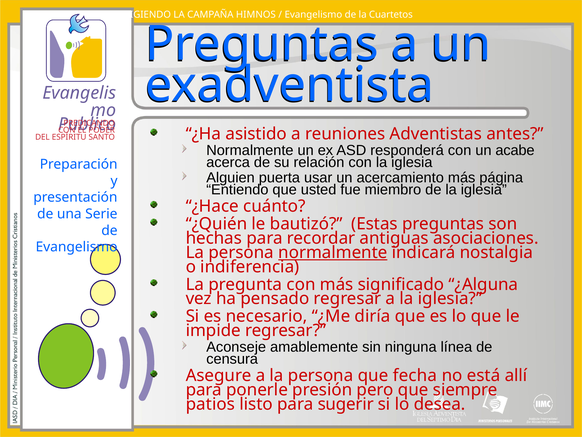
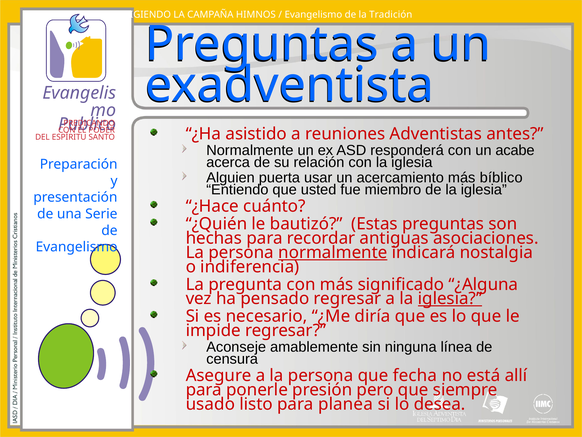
Cuartetos: Cuartetos -> Tradición
página: página -> bíblico
iglesia at (450, 298) underline: none -> present
patios: patios -> usado
sugerir: sugerir -> planea
